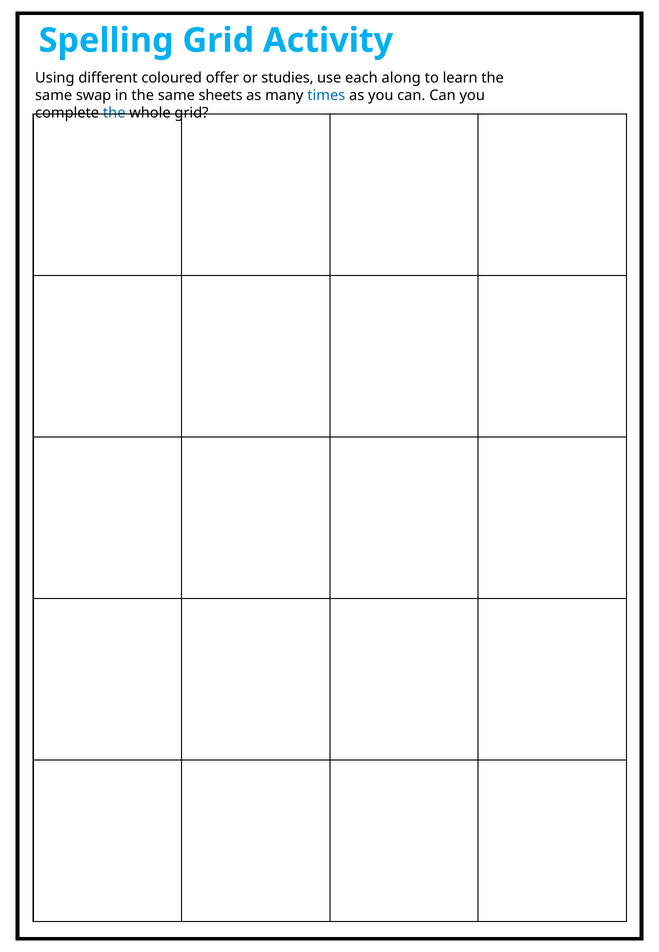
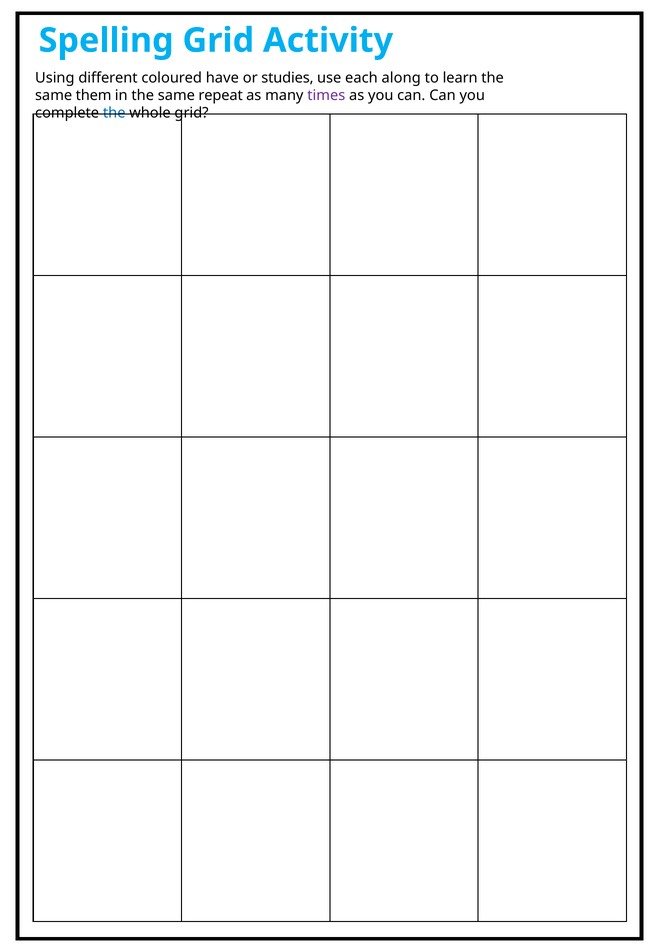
offer: offer -> have
swap: swap -> them
sheets: sheets -> repeat
times colour: blue -> purple
